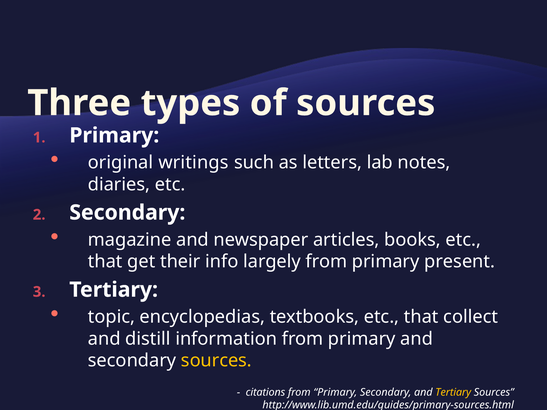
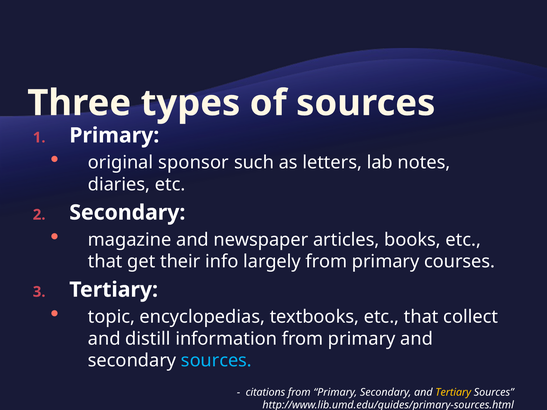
writings: writings -> sponsor
present: present -> courses
sources at (216, 361) colour: yellow -> light blue
